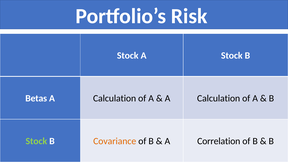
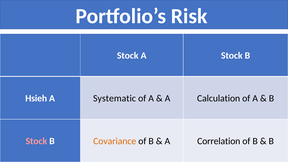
Betas: Betas -> Hsieh
Calculation at (115, 98): Calculation -> Systematic
Stock at (36, 141) colour: light green -> pink
